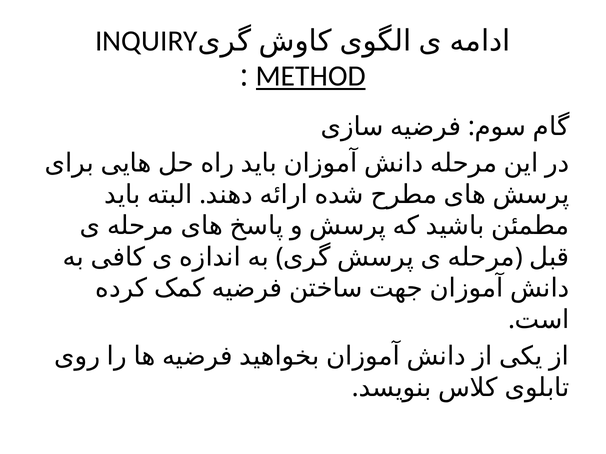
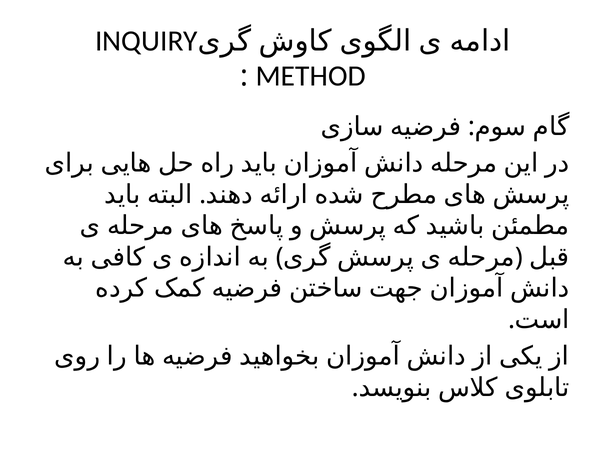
METHOD underline: present -> none
